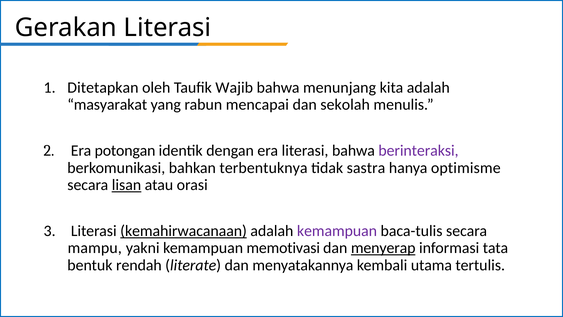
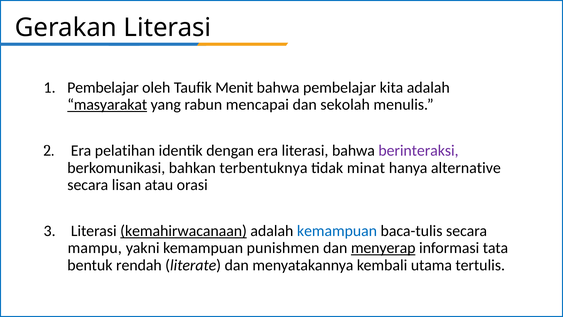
Ditetapkan at (103, 87): Ditetapkan -> Pembelajar
Wajib: Wajib -> Menit
bahwa menunjang: menunjang -> pembelajar
masyarakat underline: none -> present
potongan: potongan -> pelatihan
sastra: sastra -> minat
optimisme: optimisme -> alternative
lisan underline: present -> none
kemampuan at (337, 231) colour: purple -> blue
memotivasi: memotivasi -> punishmen
